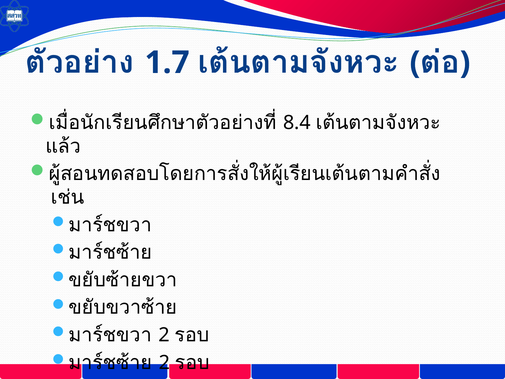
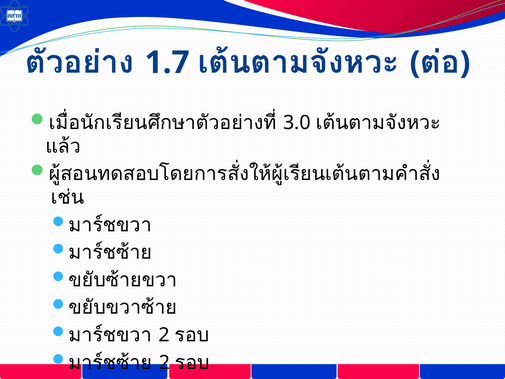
8.4: 8.4 -> 3.0
